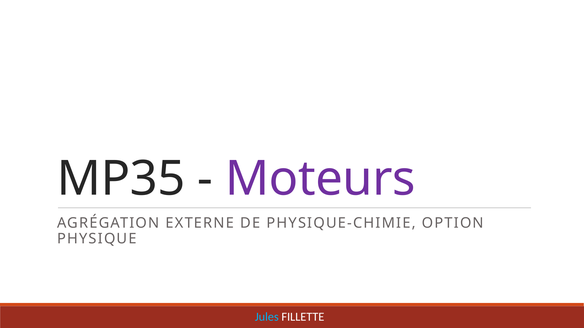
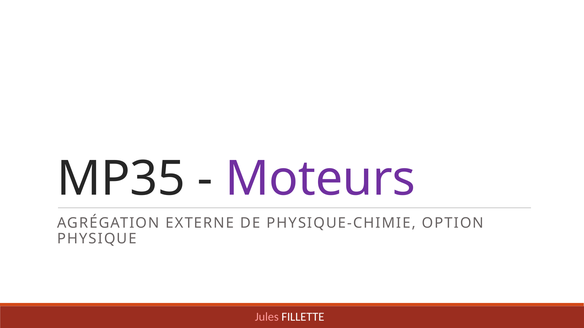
Jules colour: light blue -> pink
